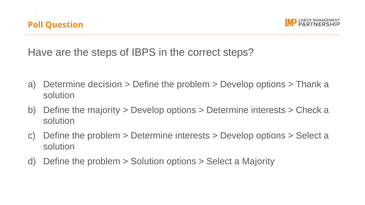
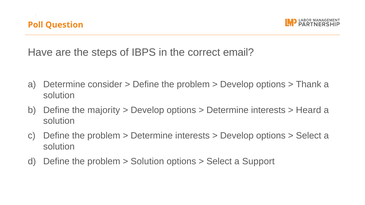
correct steps: steps -> email
decision: decision -> consider
Check: Check -> Heard
a Majority: Majority -> Support
